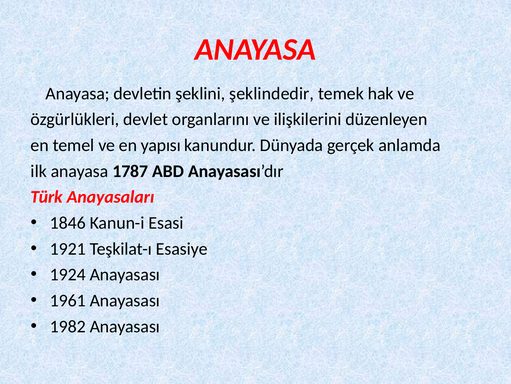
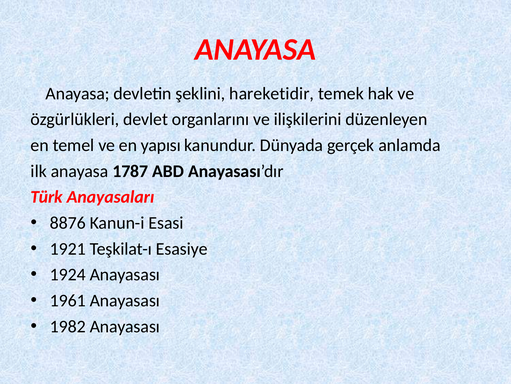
şeklindedir: şeklindedir -> hareketidir
1846: 1846 -> 8876
